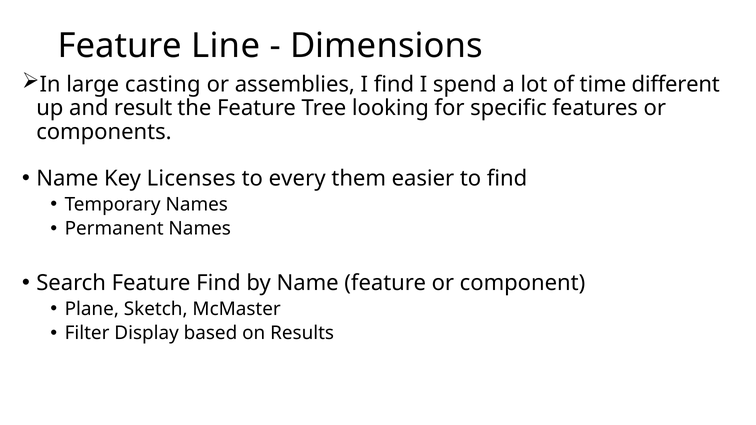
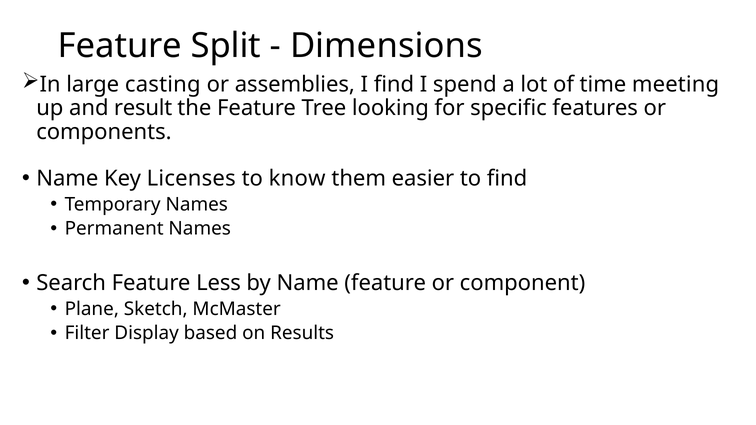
Line: Line -> Split
different: different -> meeting
every: every -> know
Feature Find: Find -> Less
